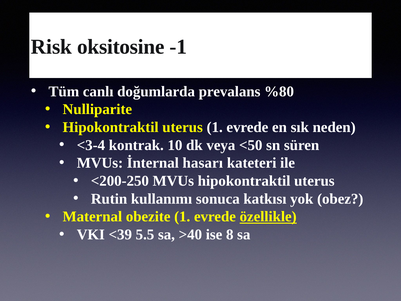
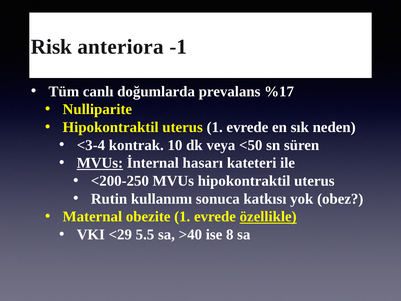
oksitosine: oksitosine -> anteriora
%80: %80 -> %17
MVUs at (100, 163) underline: none -> present
<39: <39 -> <29
